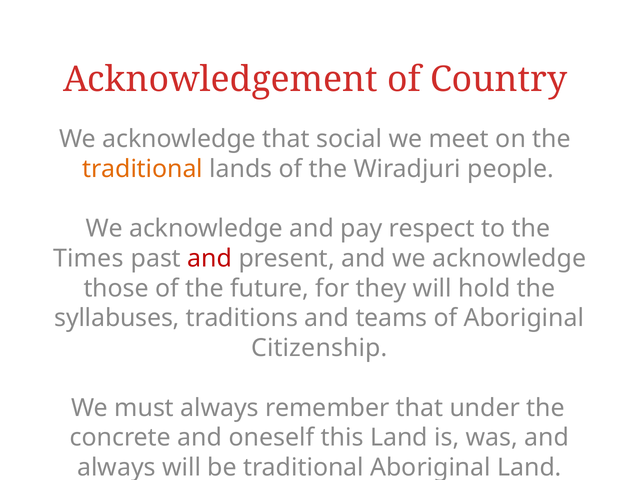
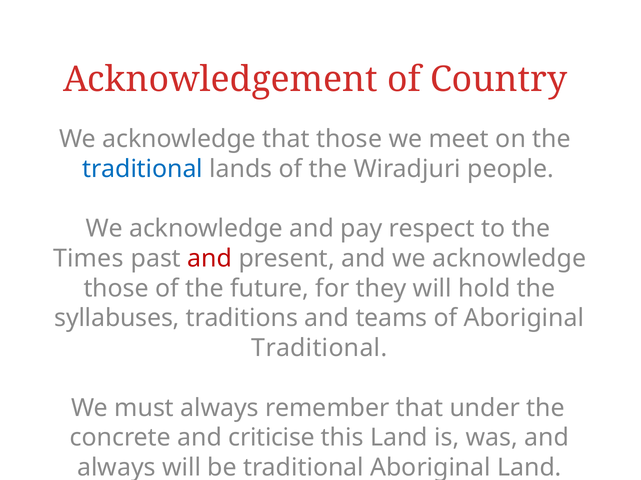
that social: social -> those
traditional at (143, 169) colour: orange -> blue
Citizenship at (319, 349): Citizenship -> Traditional
oneself: oneself -> criticise
